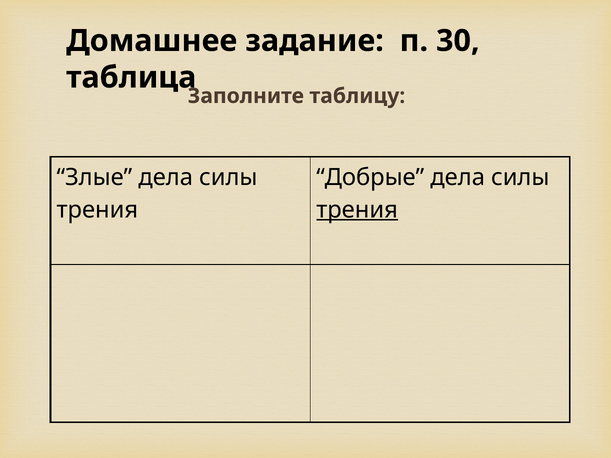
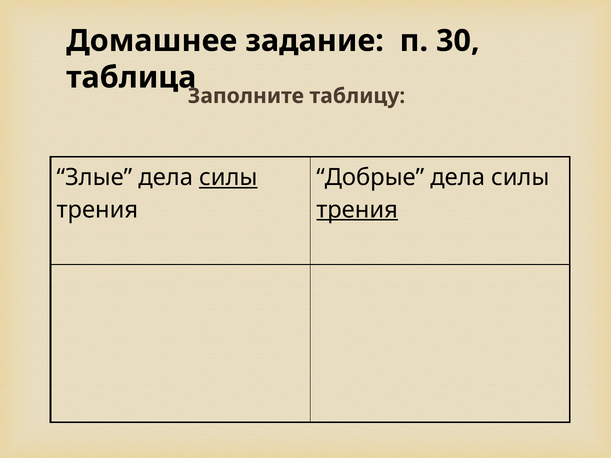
силы at (228, 178) underline: none -> present
